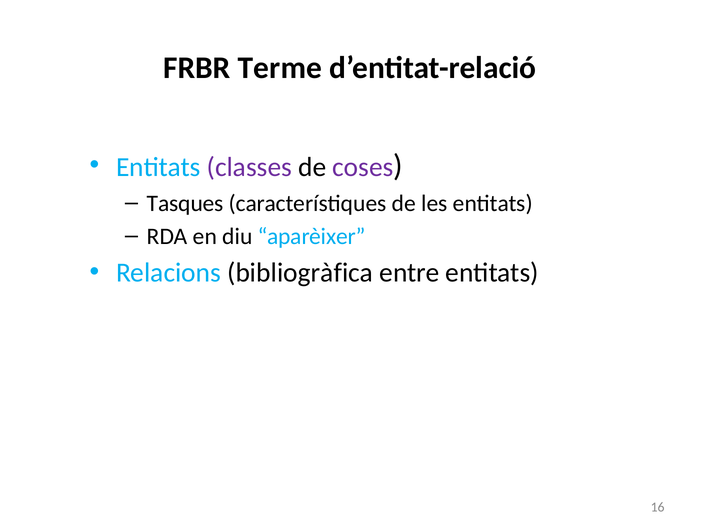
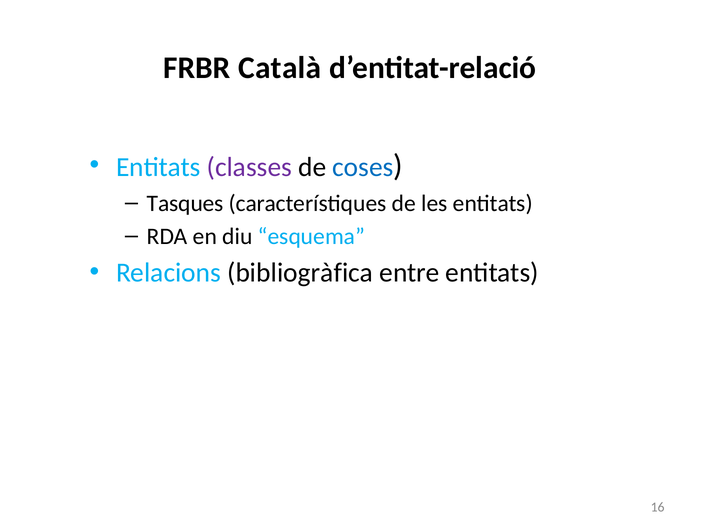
Terme: Terme -> Català
coses colour: purple -> blue
aparèixer: aparèixer -> esquema
